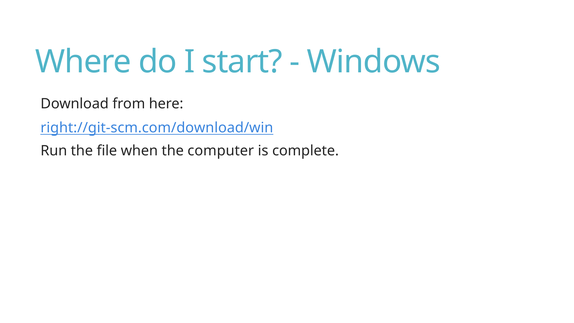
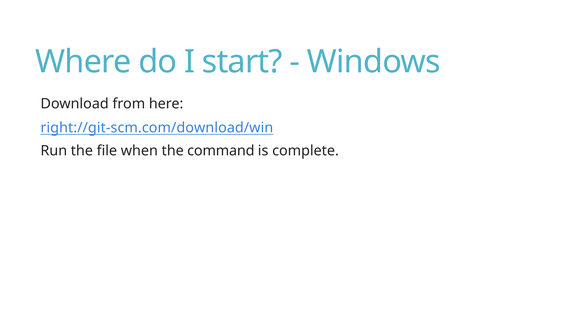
computer: computer -> command
